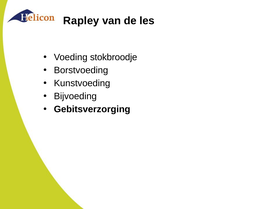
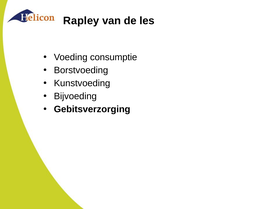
stokbroodje: stokbroodje -> consumptie
